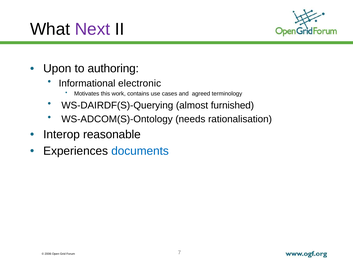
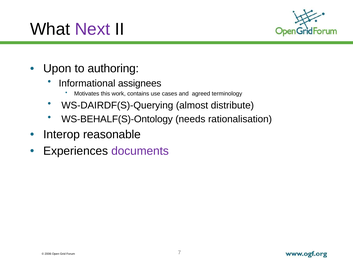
electronic: electronic -> assignees
furnished: furnished -> distribute
WS-ADCOM(S)-Ontology: WS-ADCOM(S)-Ontology -> WS-BEHALF(S)-Ontology
documents colour: blue -> purple
